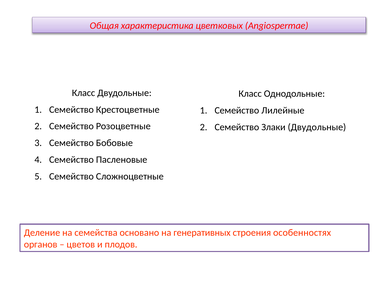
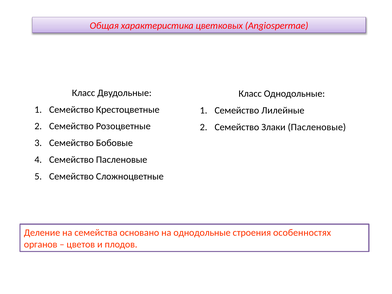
Злаки Двудольные: Двудольные -> Пасленовые
на генеративных: генеративных -> однодольные
